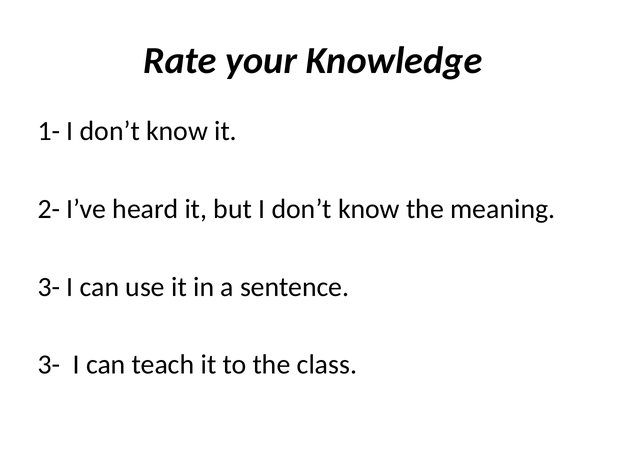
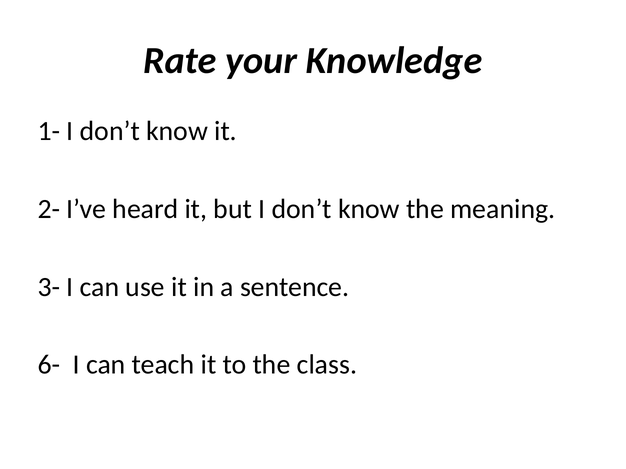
3- at (49, 365): 3- -> 6-
